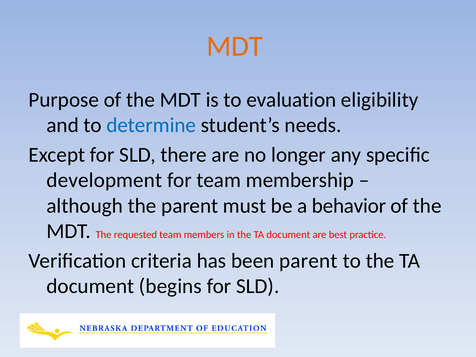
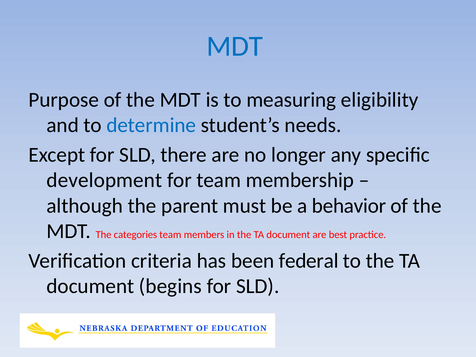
MDT at (235, 46) colour: orange -> blue
evaluation: evaluation -> measuring
requested: requested -> categories
been parent: parent -> federal
